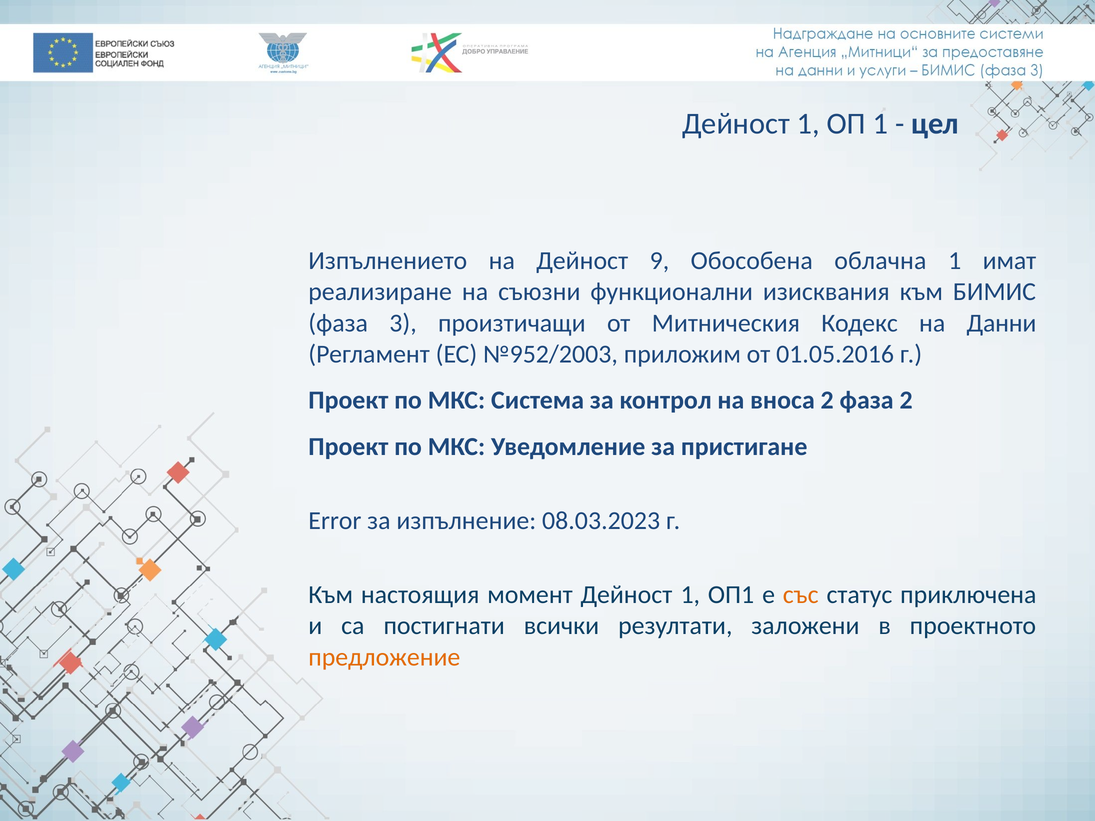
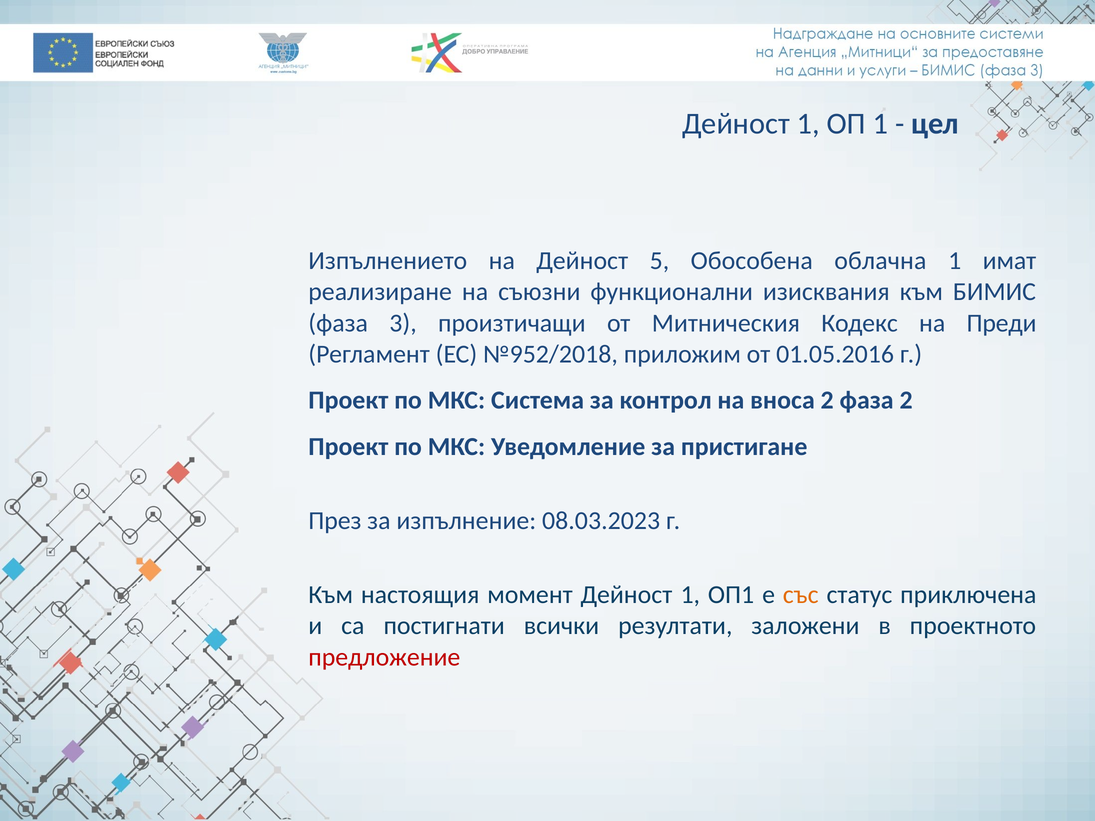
9: 9 -> 5
Данни: Данни -> Преди
№952/2003: №952/2003 -> №952/2018
Error: Error -> През
предложение colour: orange -> red
